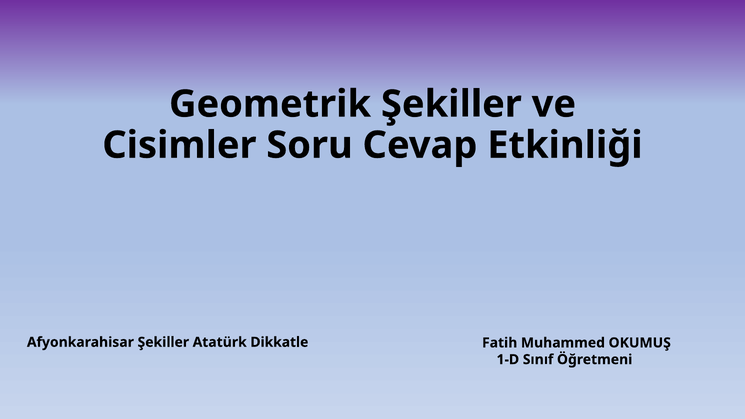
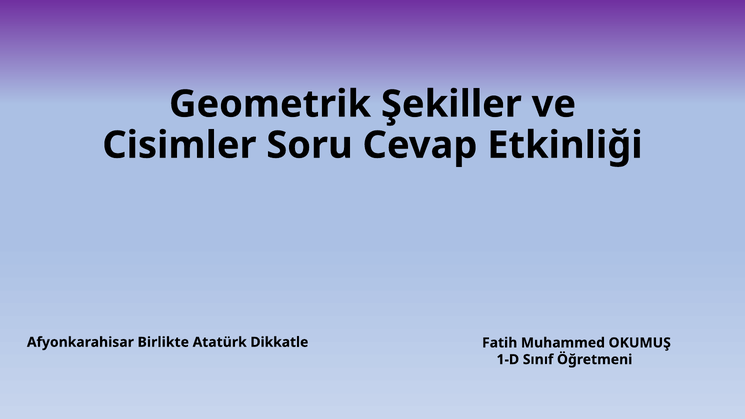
Afyonkarahisar Şekiller: Şekiller -> Birlikte
